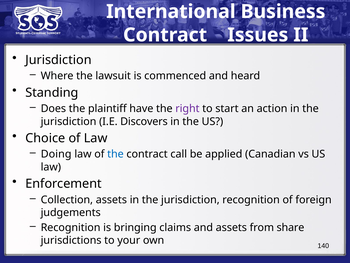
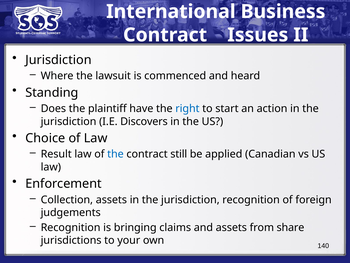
right colour: purple -> blue
Doing: Doing -> Result
call: call -> still
